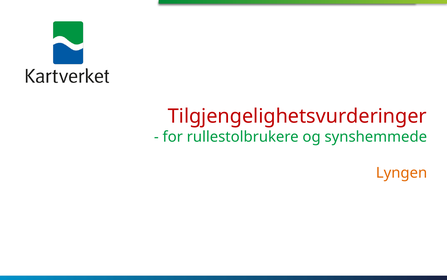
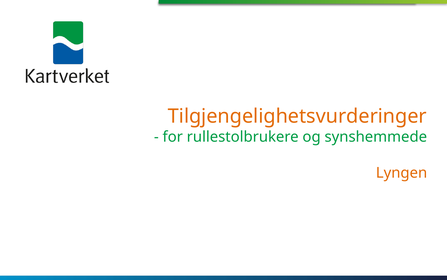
Tilgjengelighetsvurderinger colour: red -> orange
